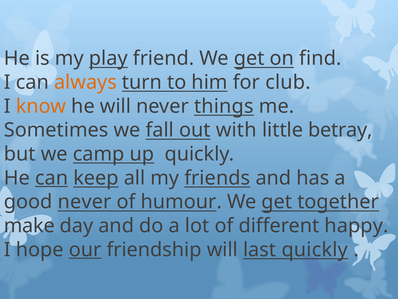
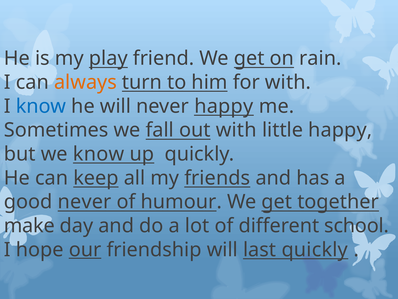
find: find -> rain
for club: club -> with
know at (41, 106) colour: orange -> blue
never things: things -> happy
little betray: betray -> happy
we camp: camp -> know
can at (52, 178) underline: present -> none
happy: happy -> school
